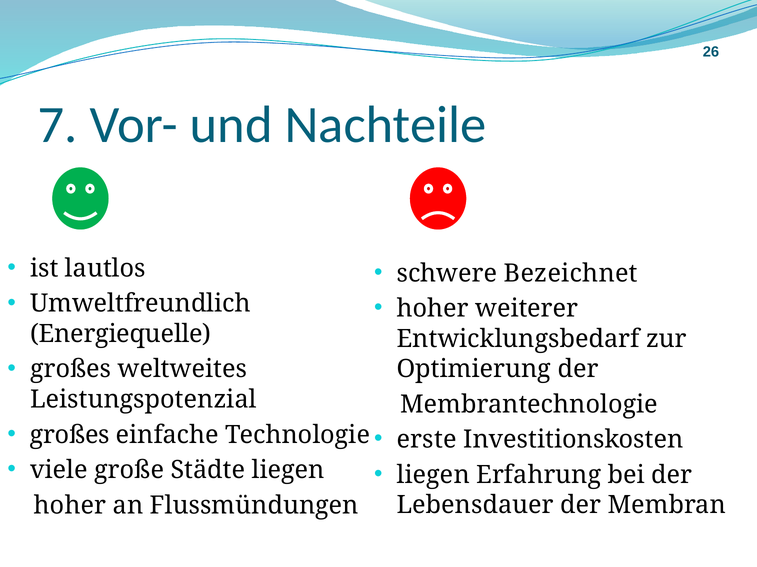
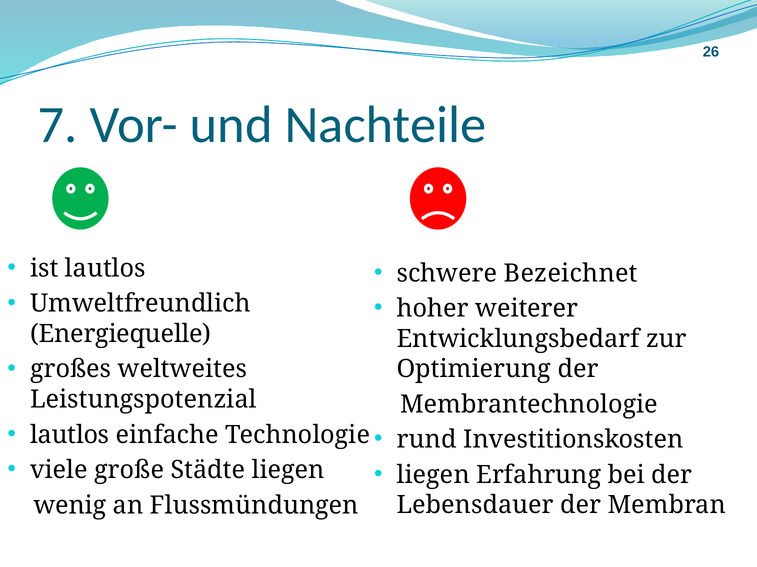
großes at (70, 435): großes -> lautlos
erste: erste -> rund
hoher at (70, 506): hoher -> wenig
